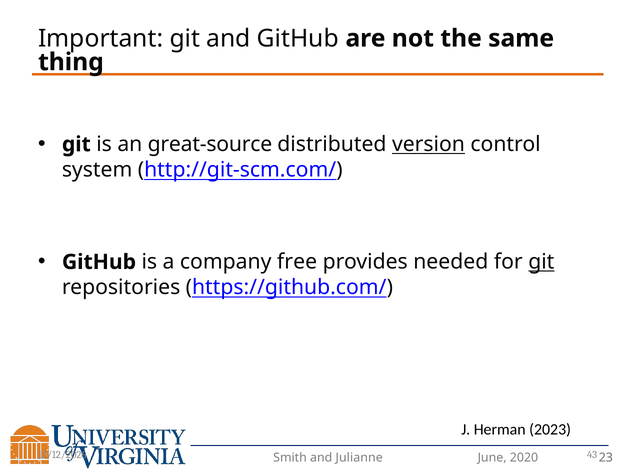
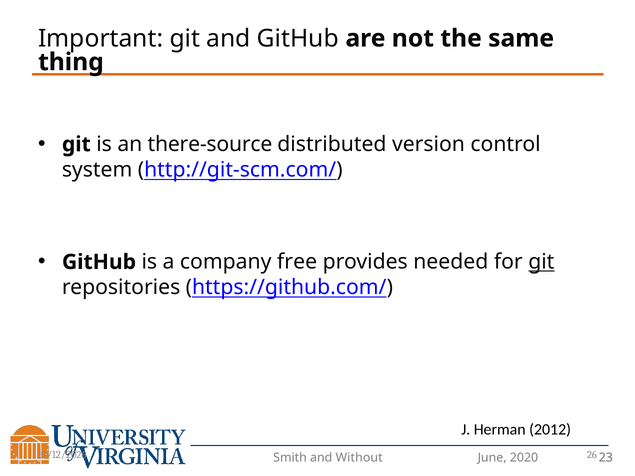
great-source: great-source -> there-source
version underline: present -> none
2023: 2023 -> 2012
43: 43 -> 26
Julianne: Julianne -> Without
